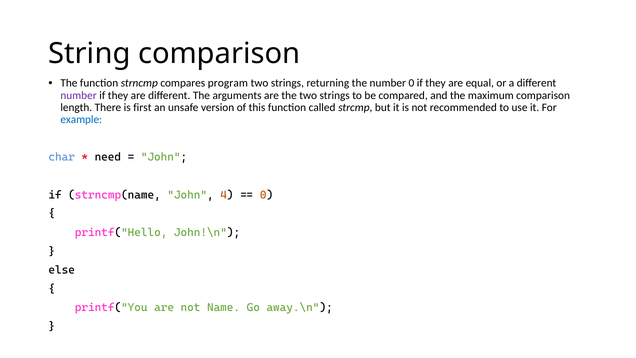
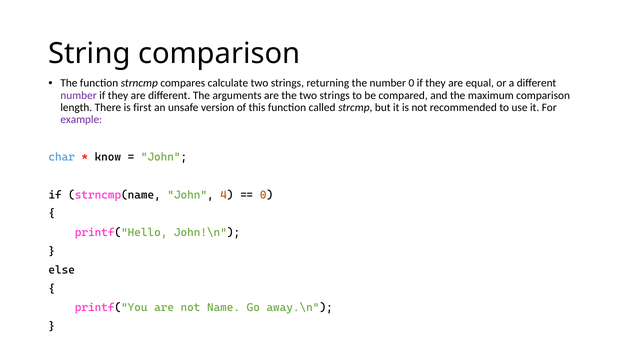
program: program -> calculate
example colour: blue -> purple
need: need -> know
